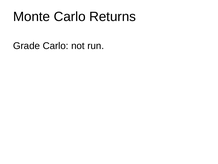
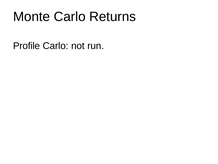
Grade: Grade -> Profile
